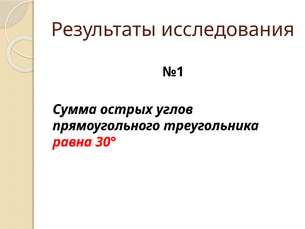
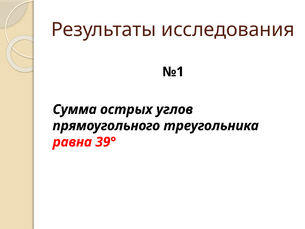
30°: 30° -> 39°
